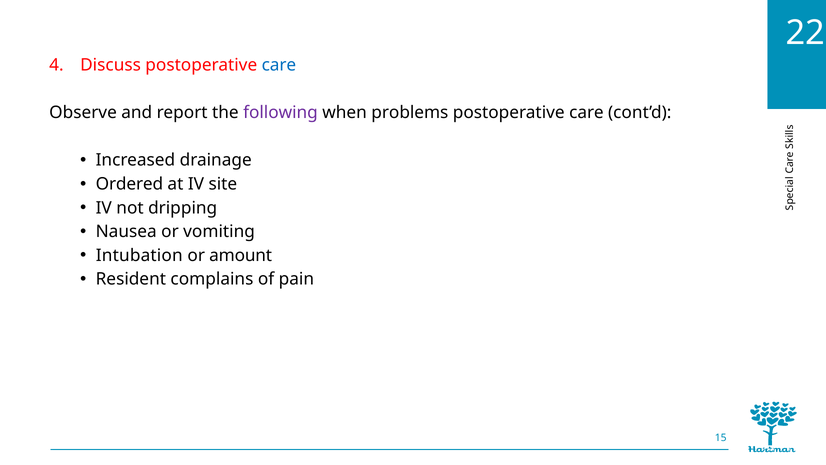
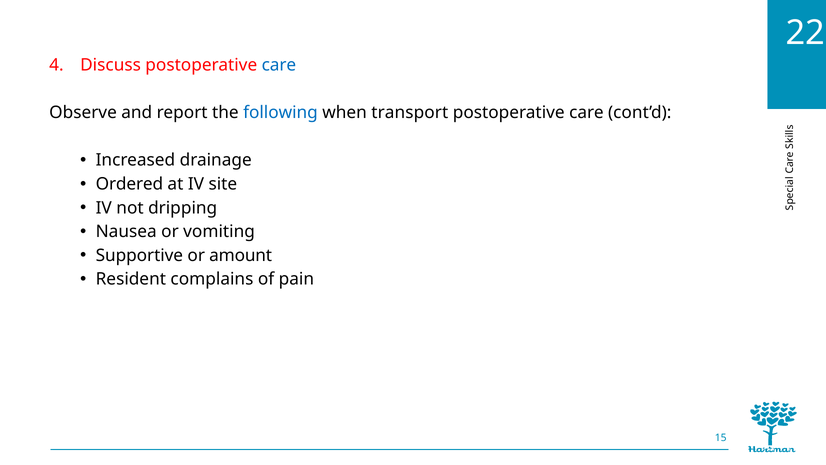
following colour: purple -> blue
problems: problems -> transport
Intubation: Intubation -> Supportive
